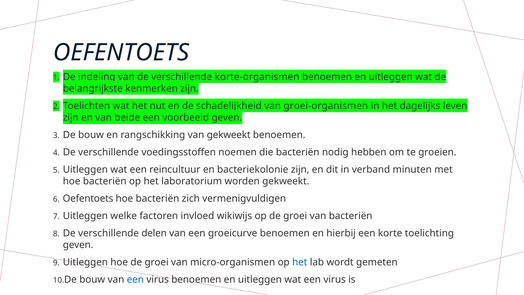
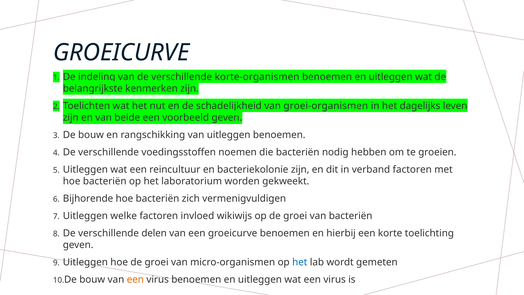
OEFENTOETS at (121, 52): OEFENTOETS -> GROEICURVE
van gekweekt: gekweekt -> uitleggen
verband minuten: minuten -> factoren
Oefentoets at (88, 198): Oefentoets -> Bijhorende
een at (135, 279) colour: blue -> orange
